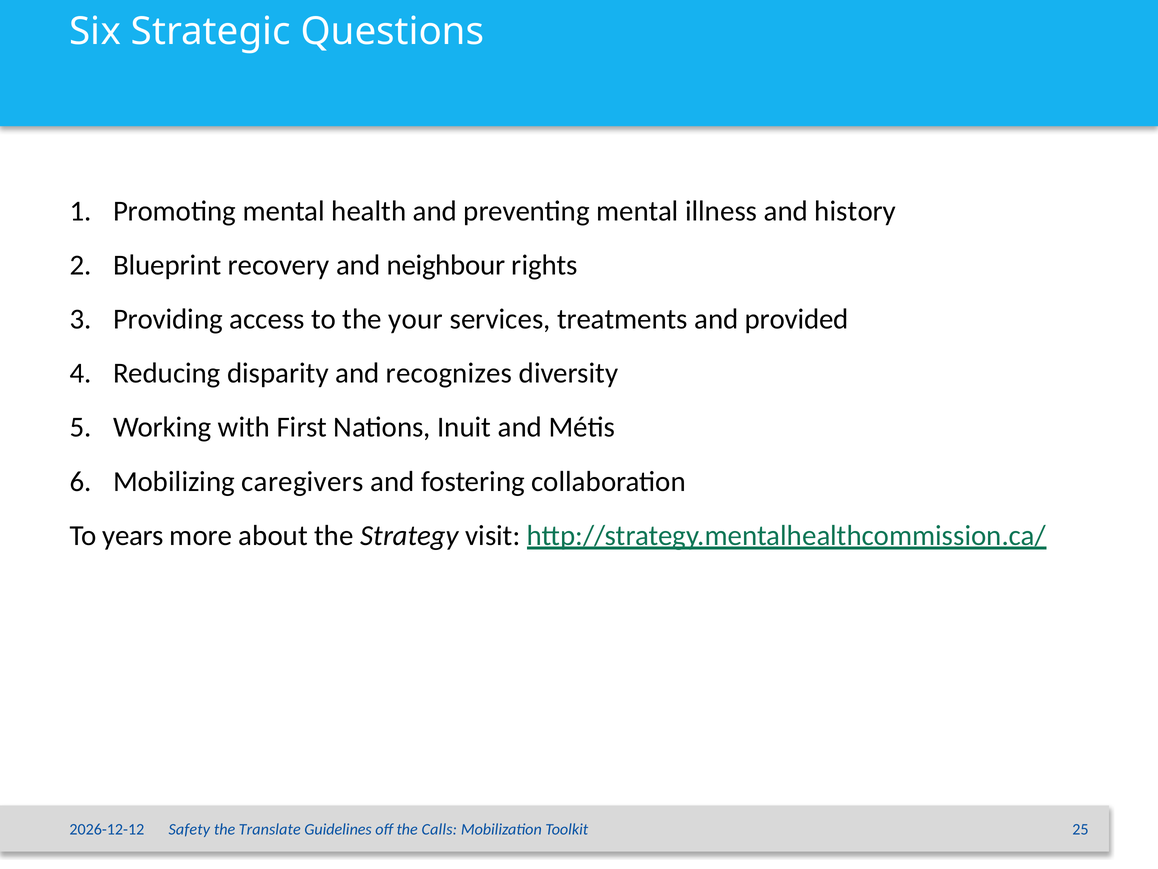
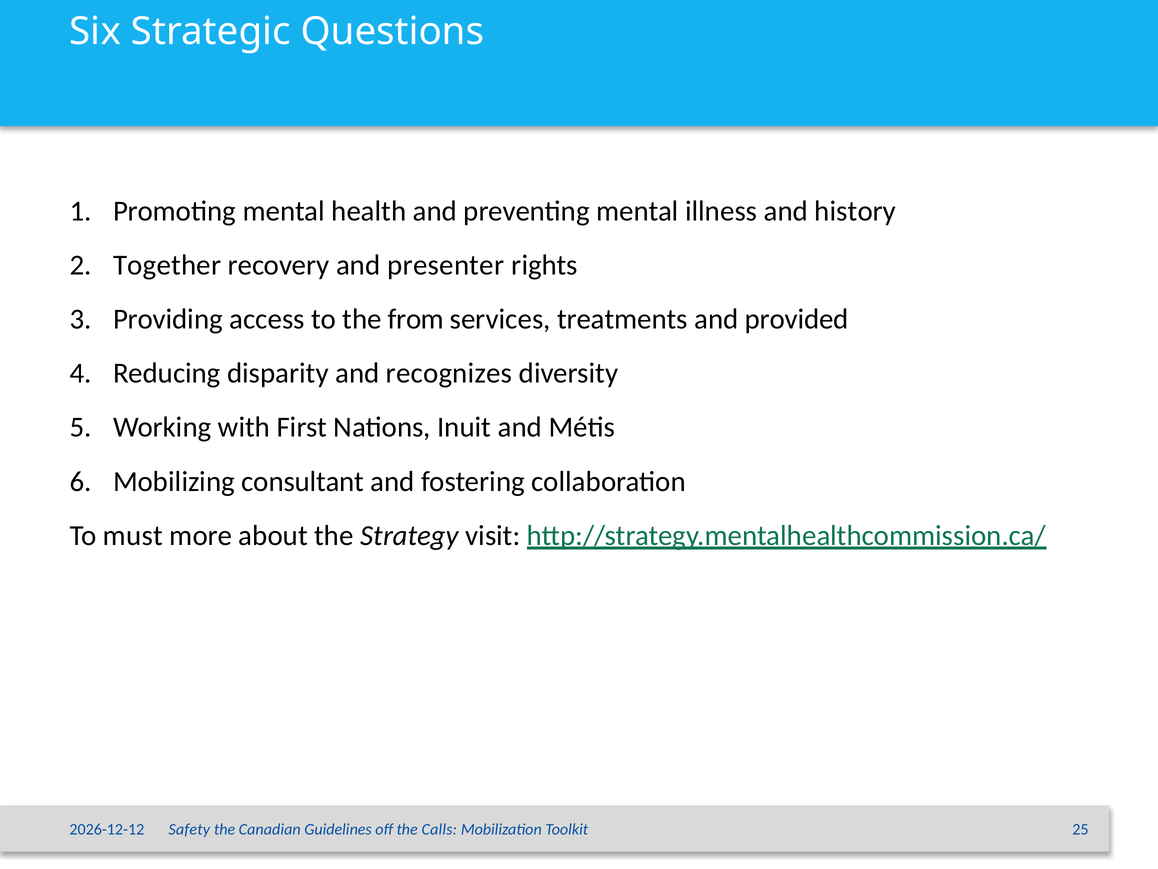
Blueprint: Blueprint -> Together
neighbour: neighbour -> presenter
your: your -> from
caregivers: caregivers -> consultant
years: years -> must
Translate: Translate -> Canadian
